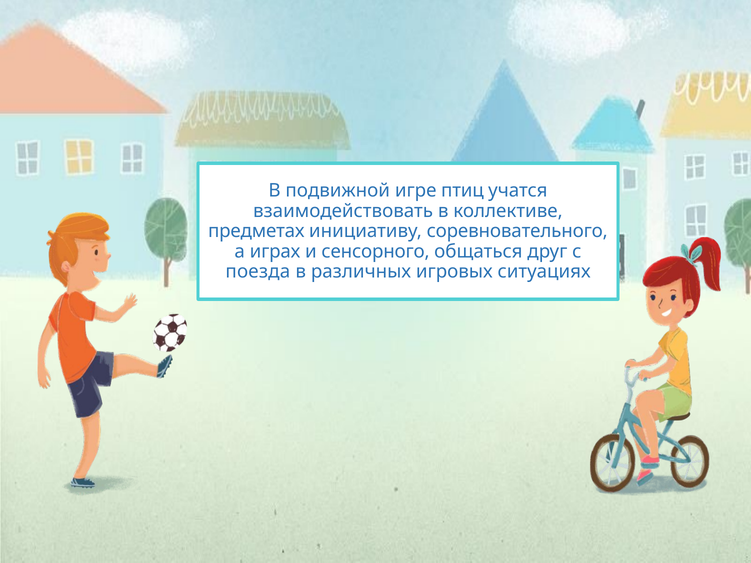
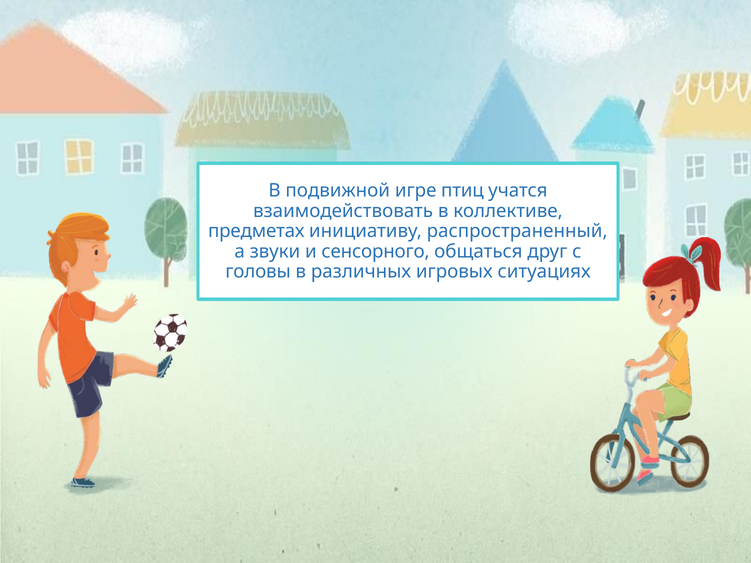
соревновательного: соревновательного -> распространенный
играх: играх -> звуки
поезда: поезда -> головы
